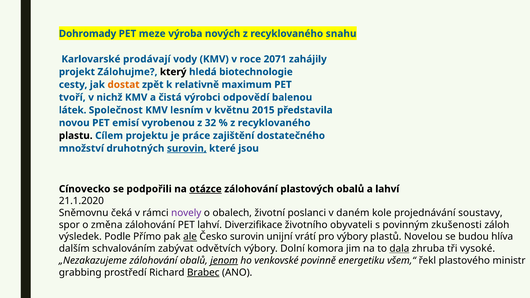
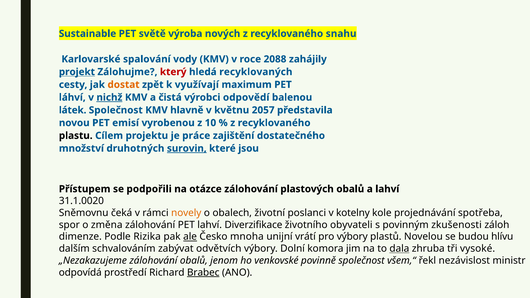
Dohromady: Dohromady -> Sustainable
meze: meze -> světě
prodávají: prodávají -> spalování
2071: 2071 -> 2088
projekt underline: none -> present
který colour: black -> red
biotechnologie: biotechnologie -> recyklovaných
relativně: relativně -> využívají
tvoří: tvoří -> láhví
nichž underline: none -> present
lesním: lesním -> hlavně
2015: 2015 -> 2057
32: 32 -> 10
Cínovecko: Cínovecko -> Přístupem
otázce underline: present -> none
21.1.2020: 21.1.2020 -> 31.1.0020
novely colour: purple -> orange
daném: daném -> kotelny
soustavy: soustavy -> spotřeba
výsledek: výsledek -> dimenze
Přímo: Přímo -> Rizika
Česko surovin: surovin -> mnoha
hlíva: hlíva -> hlívu
jenom underline: present -> none
povinně energetiku: energetiku -> společnost
plastového: plastového -> nezávislost
grabbing: grabbing -> odpovídá
